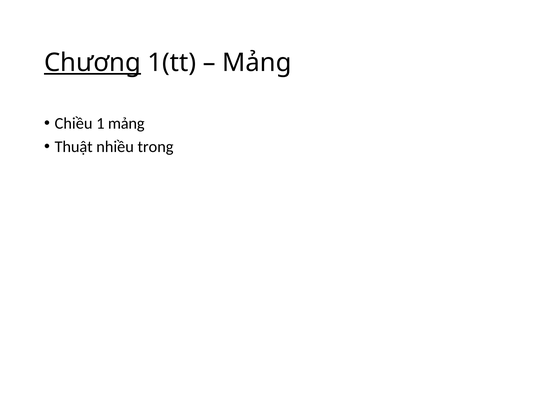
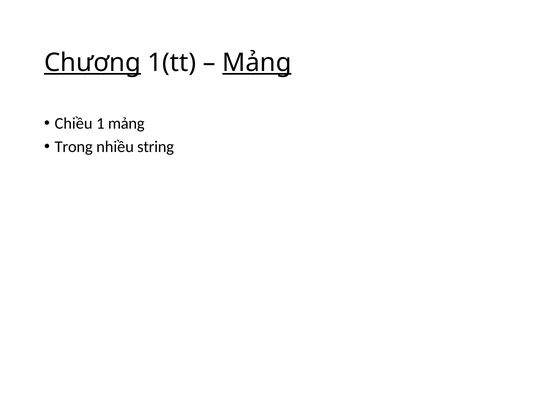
Mảng at (257, 63) underline: none -> present
Thuật: Thuật -> Trong
trong: trong -> string
